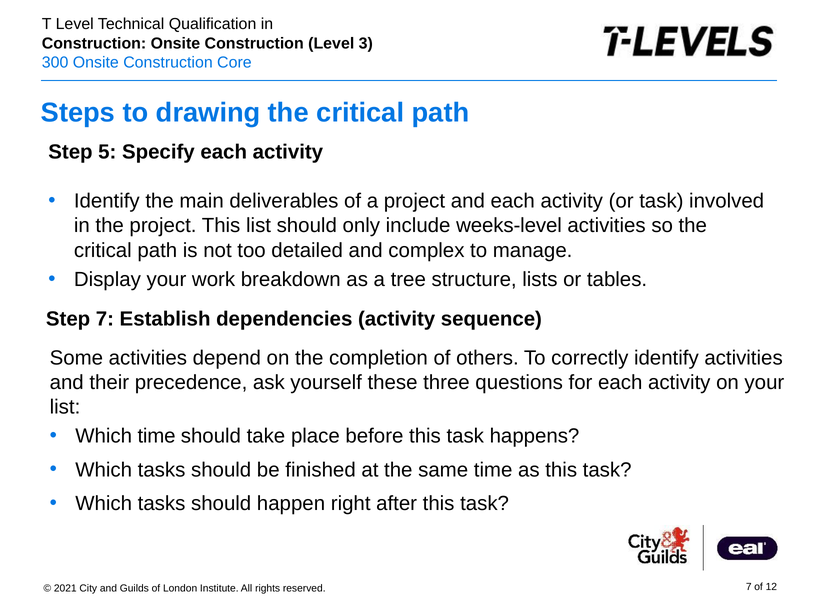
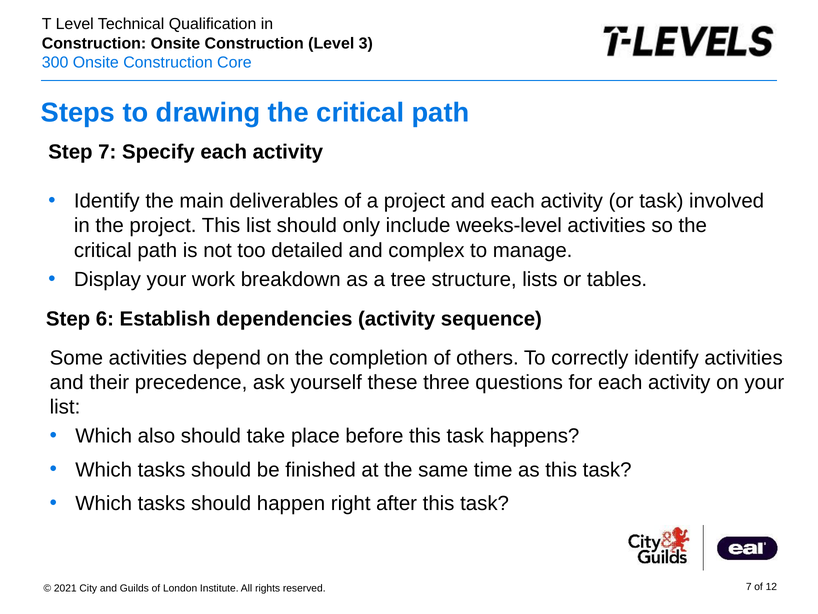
Step 5: 5 -> 7
Step 7: 7 -> 6
Which time: time -> also
